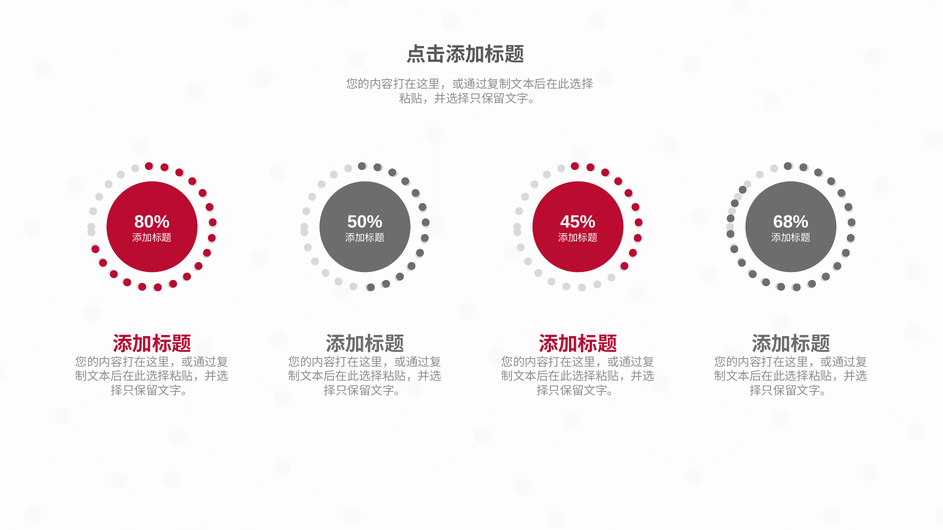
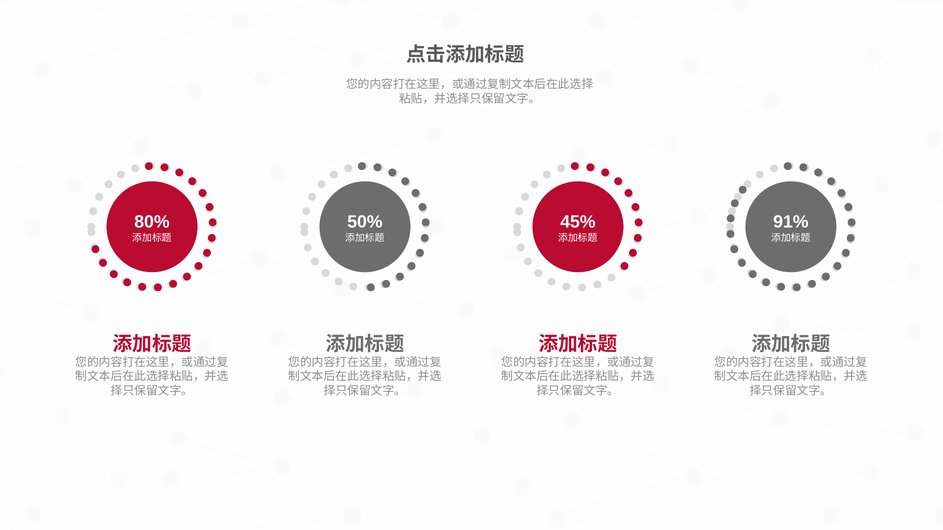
68%: 68% -> 91%
